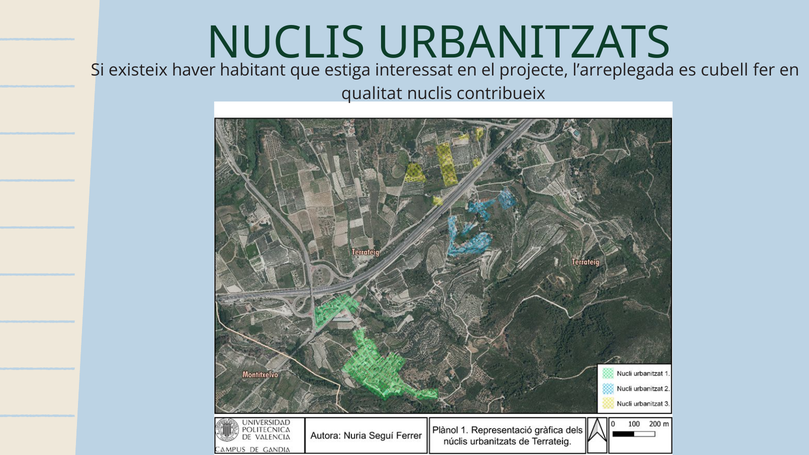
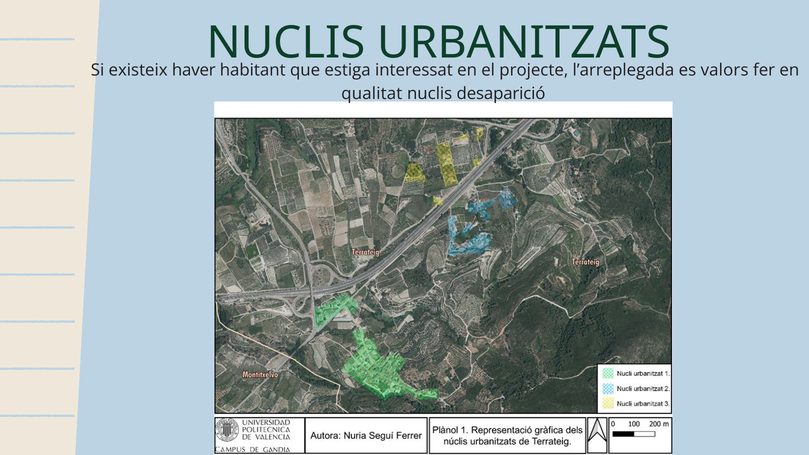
cubell: cubell -> valors
contribueix: contribueix -> desaparició
